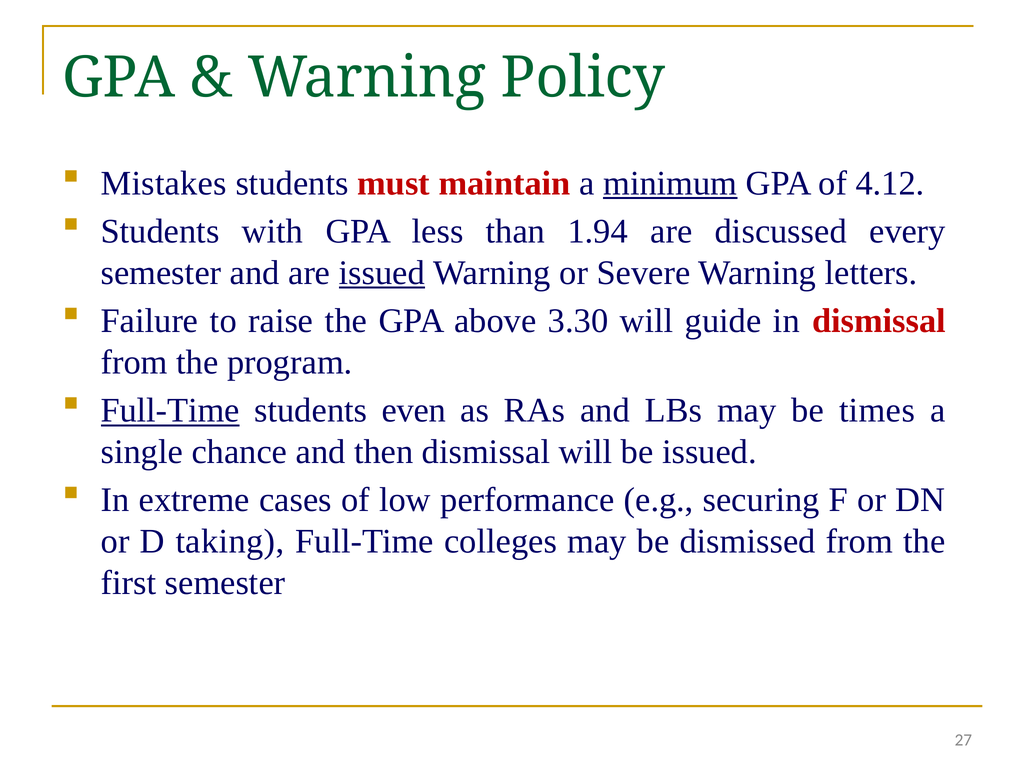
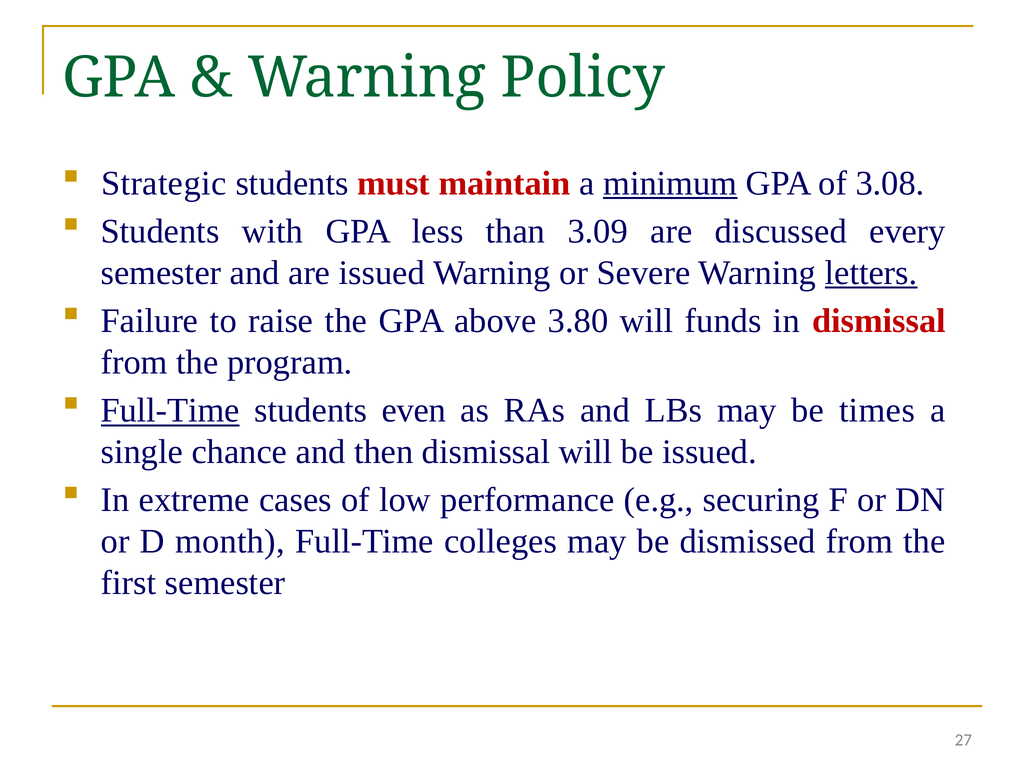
Mistakes: Mistakes -> Strategic
4.12: 4.12 -> 3.08
1.94: 1.94 -> 3.09
issued at (382, 273) underline: present -> none
letters underline: none -> present
3.30: 3.30 -> 3.80
guide: guide -> funds
taking: taking -> month
